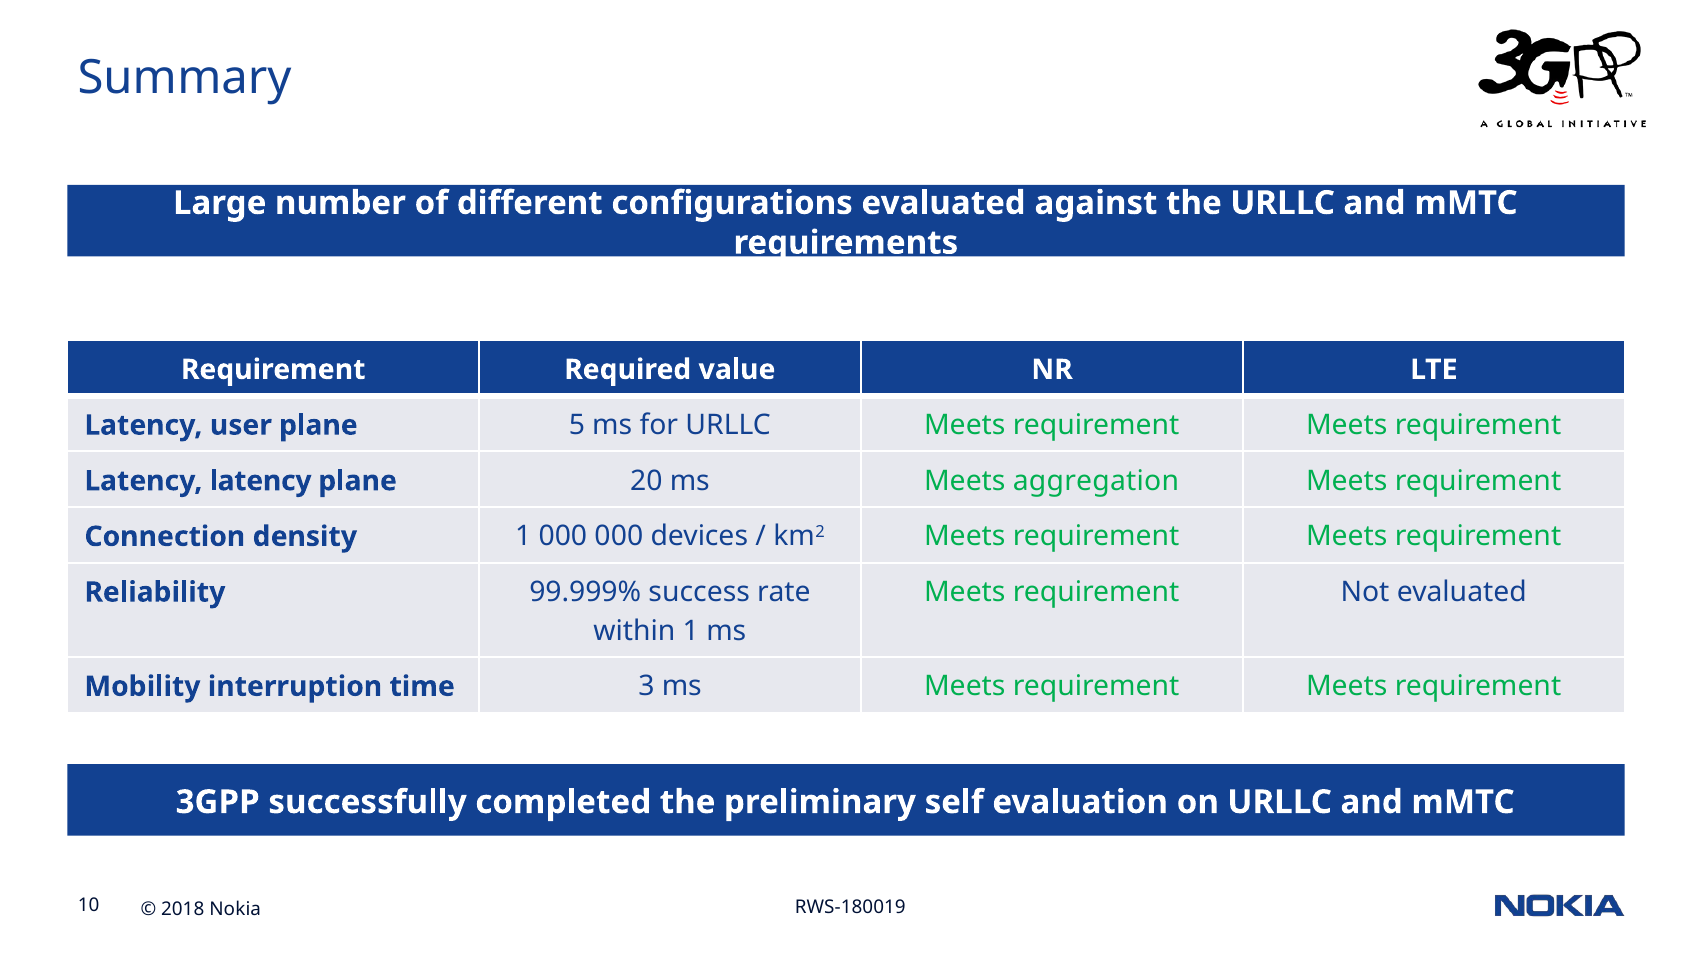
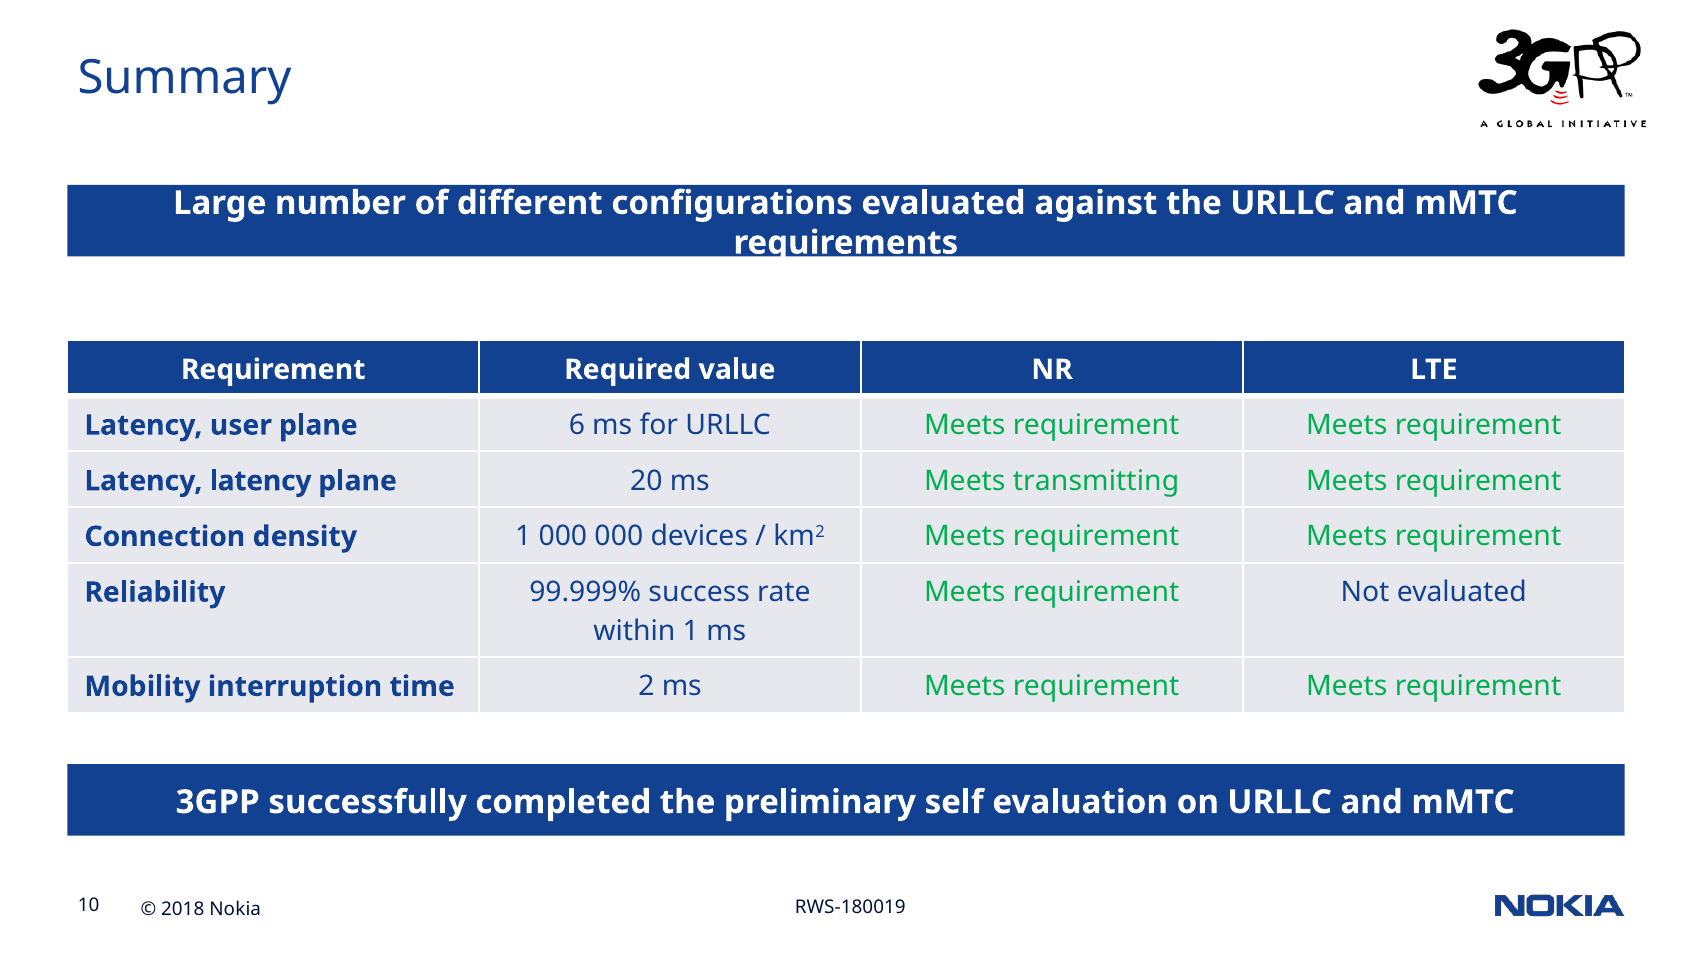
5: 5 -> 6
aggregation: aggregation -> transmitting
3: 3 -> 2
